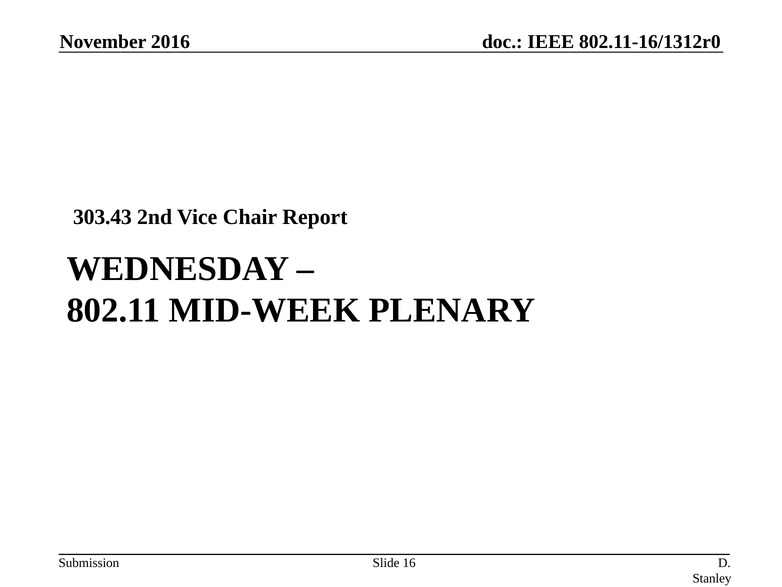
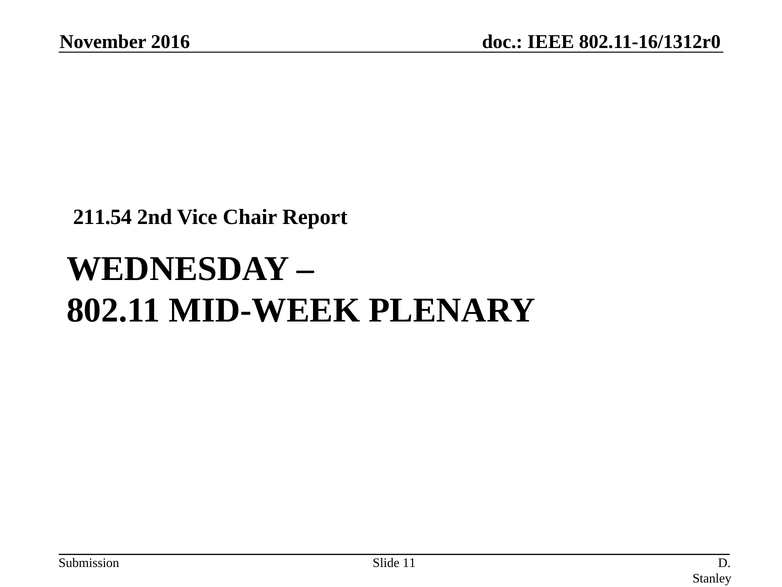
303.43: 303.43 -> 211.54
16: 16 -> 11
